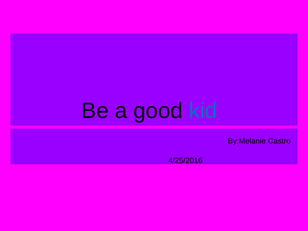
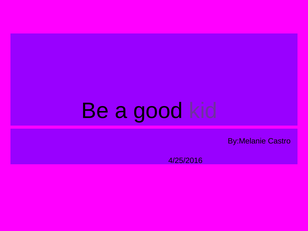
kid colour: blue -> purple
